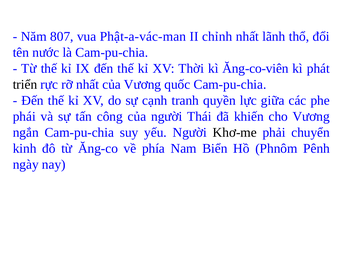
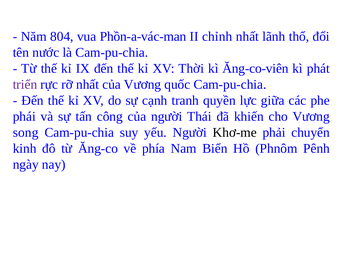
807: 807 -> 804
Phật-a-vác-man: Phật-a-vác-man -> Phồn-a-vác-man
triển colour: black -> purple
ngắn: ngắn -> song
